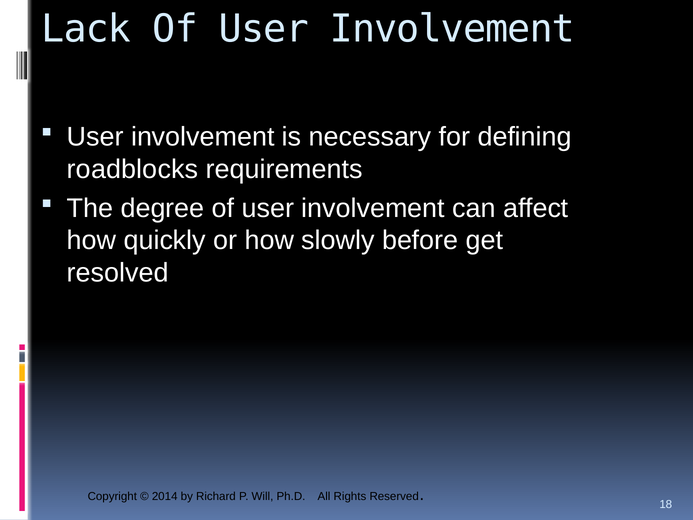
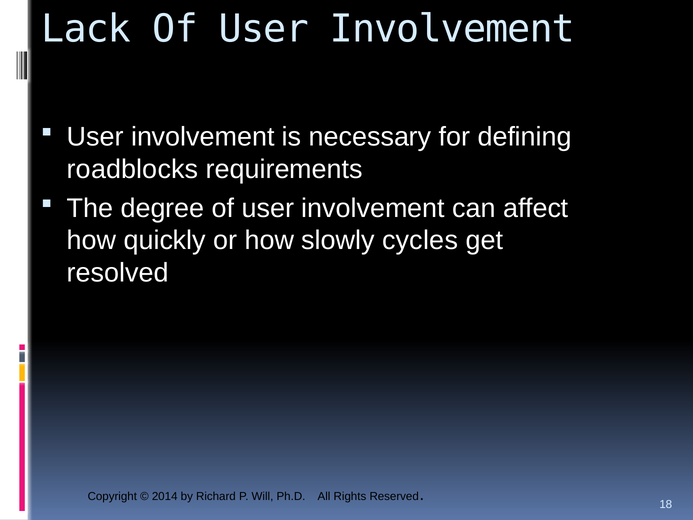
before: before -> cycles
